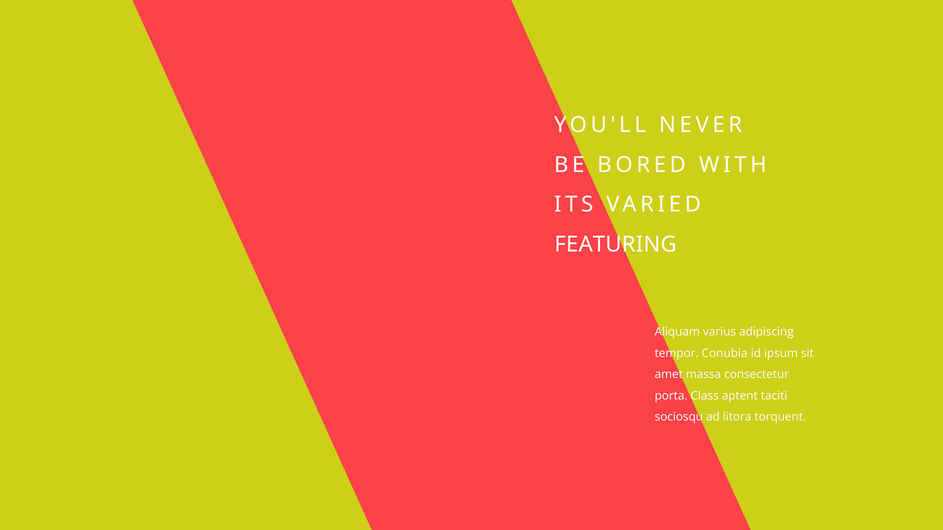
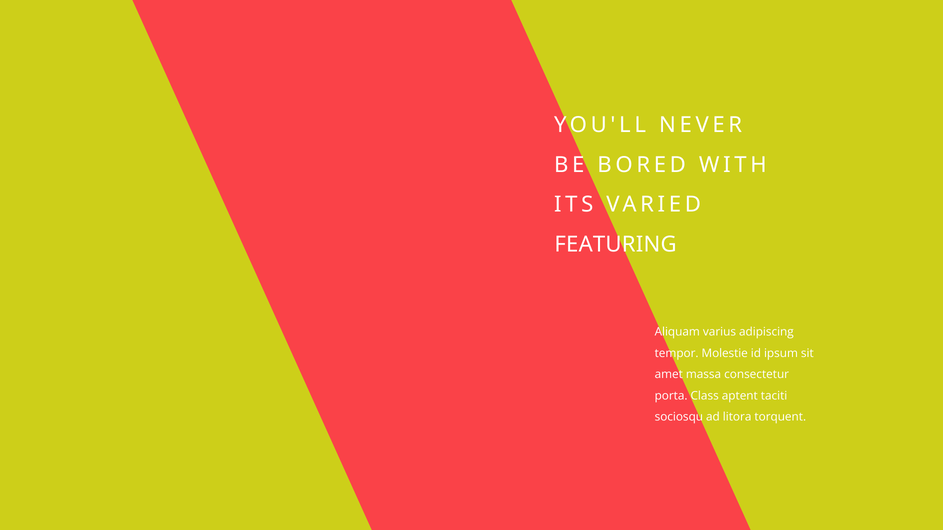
Conubia: Conubia -> Molestie
